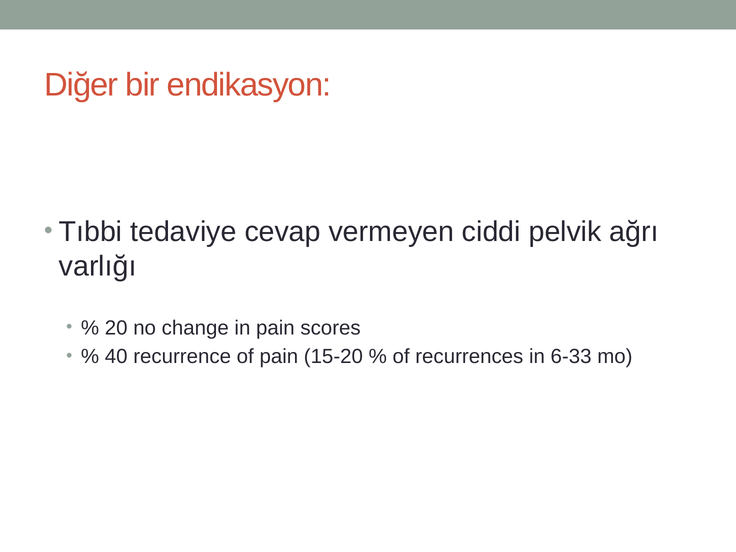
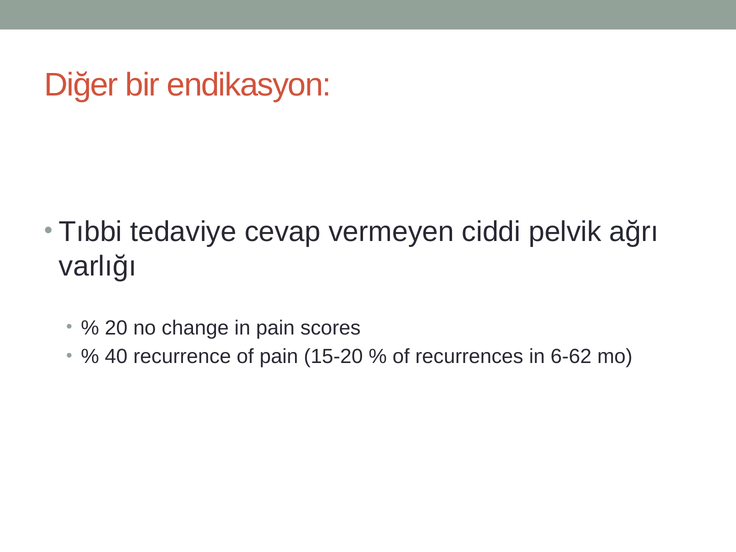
6-33: 6-33 -> 6-62
